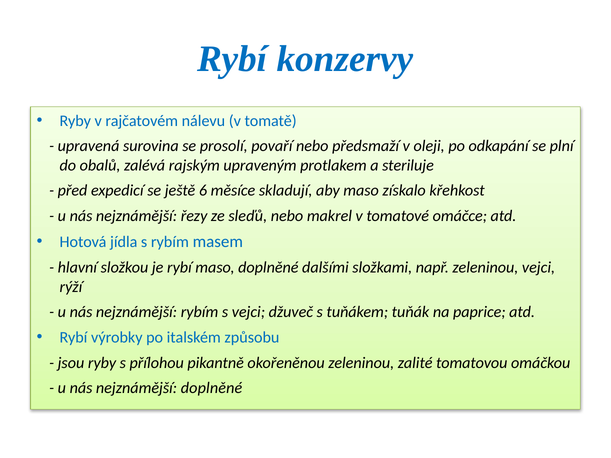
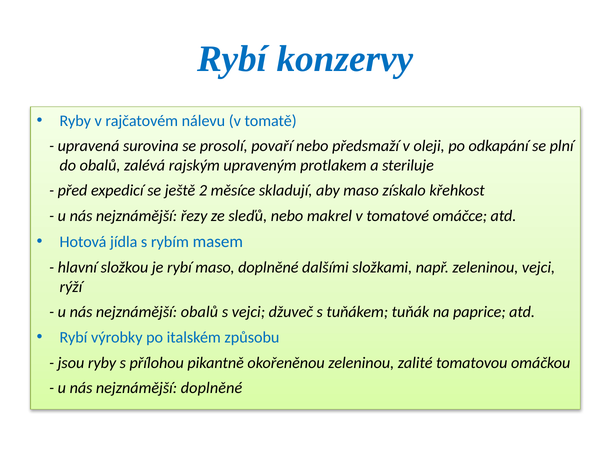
6: 6 -> 2
nejznámější rybím: rybím -> obalů
